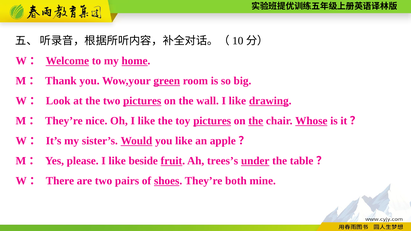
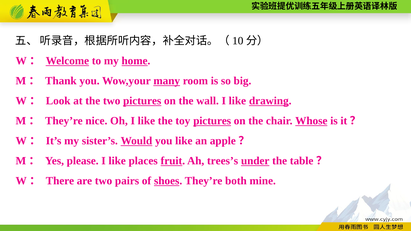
green: green -> many
the at (256, 121) underline: present -> none
beside: beside -> places
